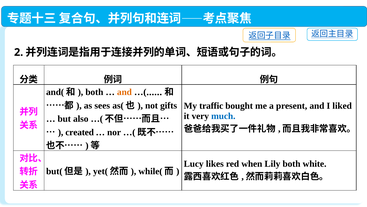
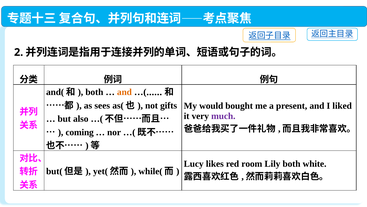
traffic: traffic -> would
much colour: blue -> purple
created: created -> coming
when: when -> room
